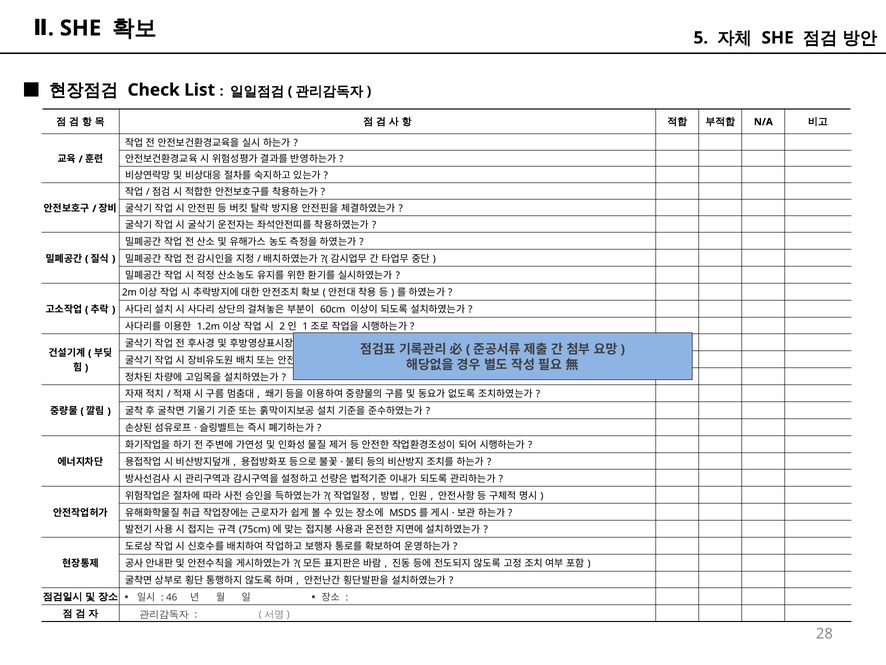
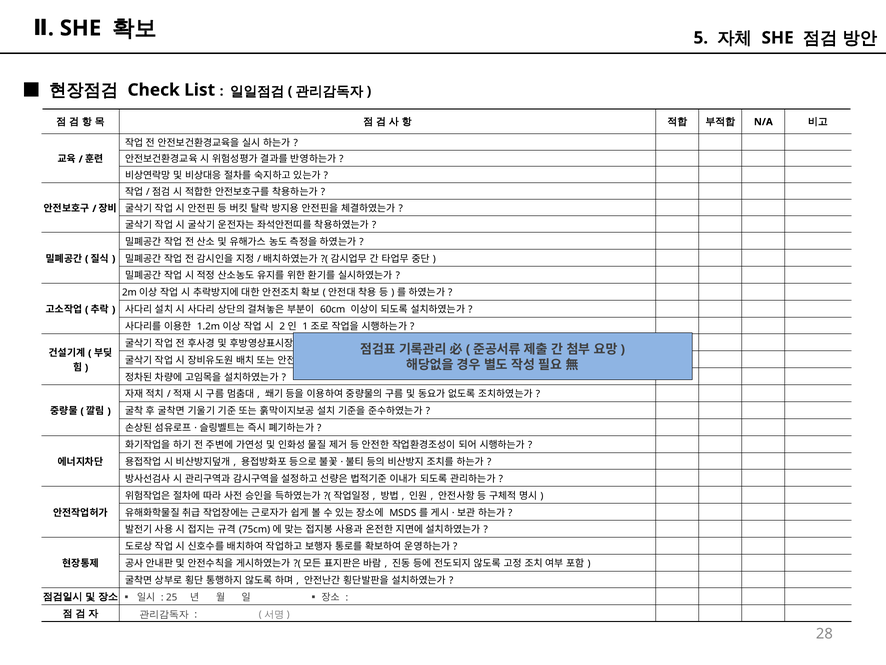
46: 46 -> 25
